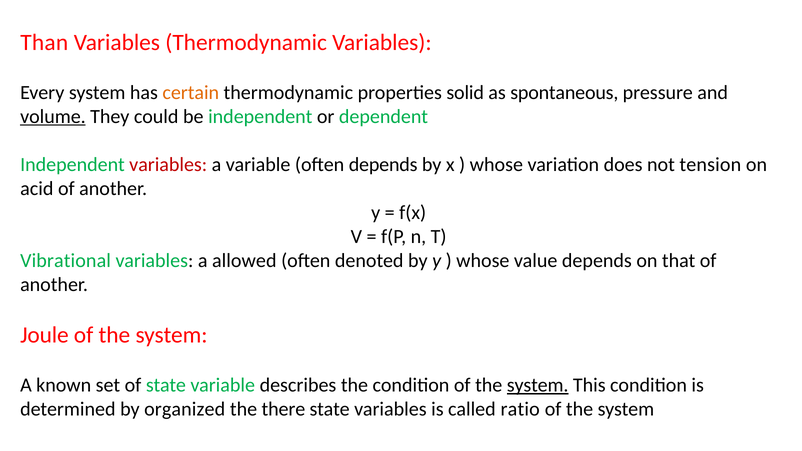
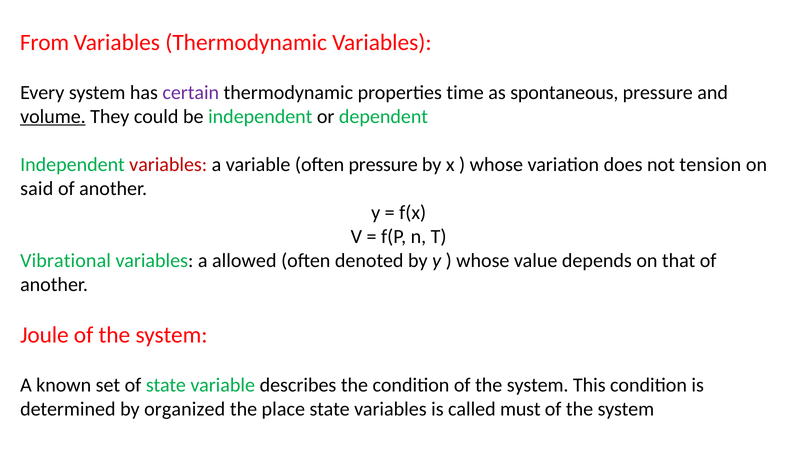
Than: Than -> From
certain colour: orange -> purple
solid: solid -> time
often depends: depends -> pressure
acid: acid -> said
system at (538, 385) underline: present -> none
there: there -> place
ratio: ratio -> must
